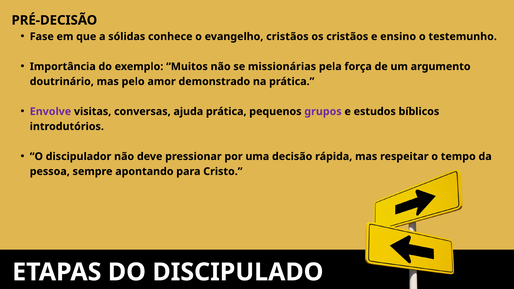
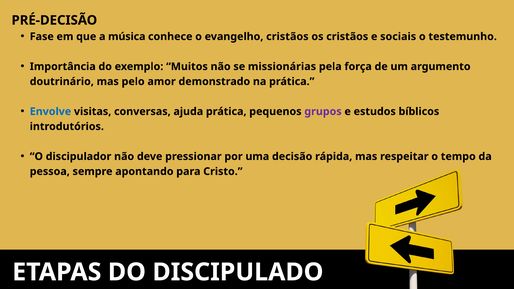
sólidas: sólidas -> música
ensino: ensino -> sociais
Envolve colour: purple -> blue
